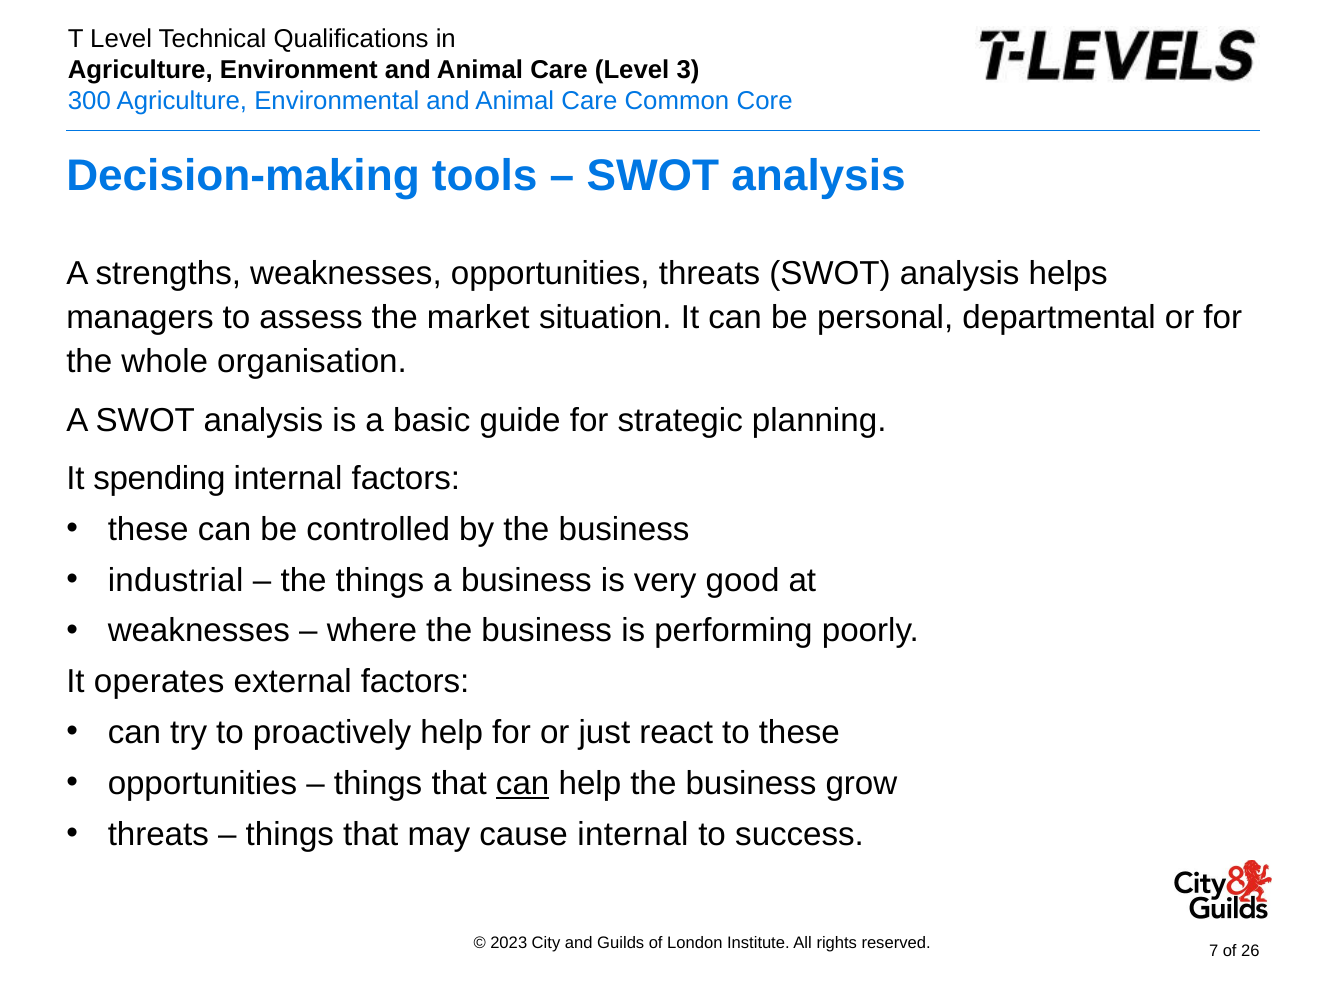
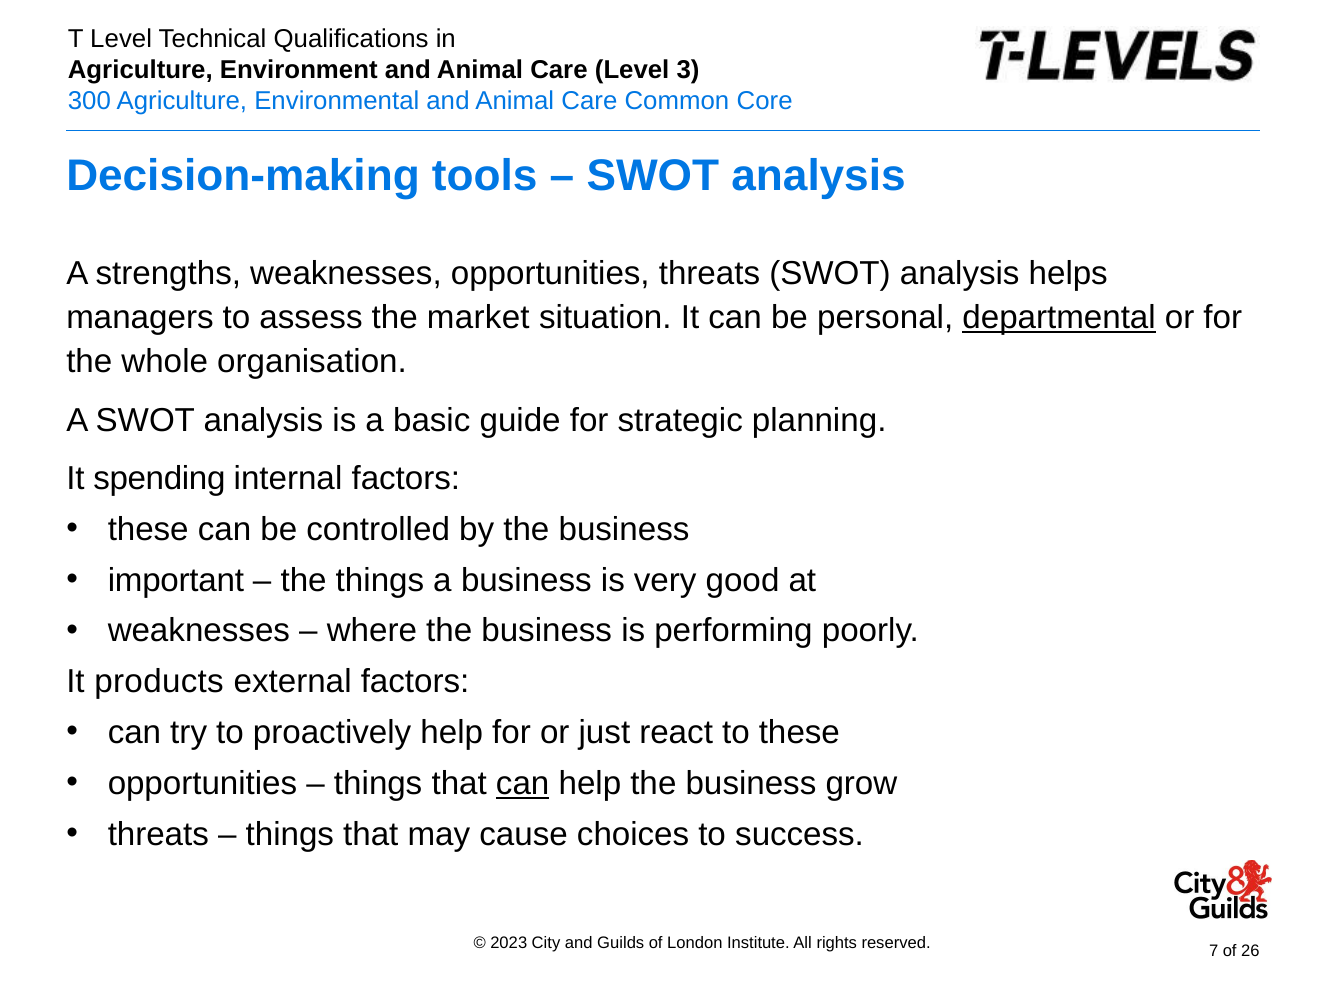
departmental underline: none -> present
industrial: industrial -> important
operates: operates -> products
cause internal: internal -> choices
